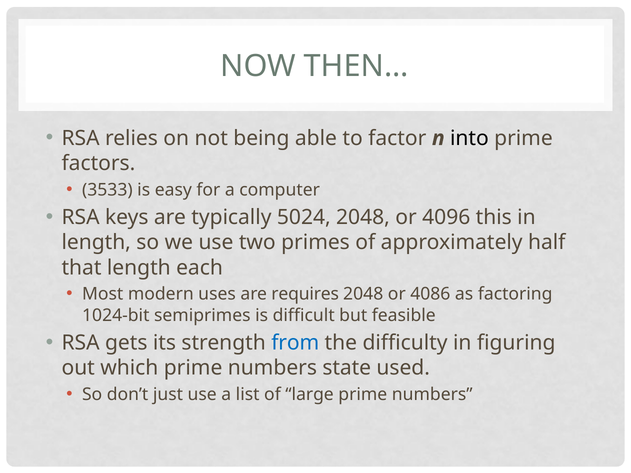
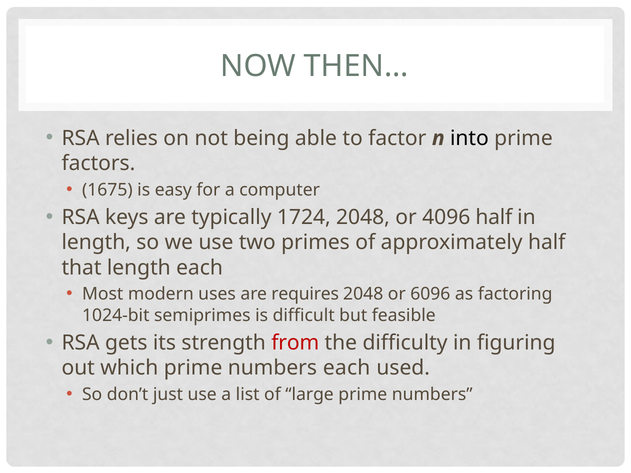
3533: 3533 -> 1675
5024: 5024 -> 1724
4096 this: this -> half
4086: 4086 -> 6096
from colour: blue -> red
numbers state: state -> each
